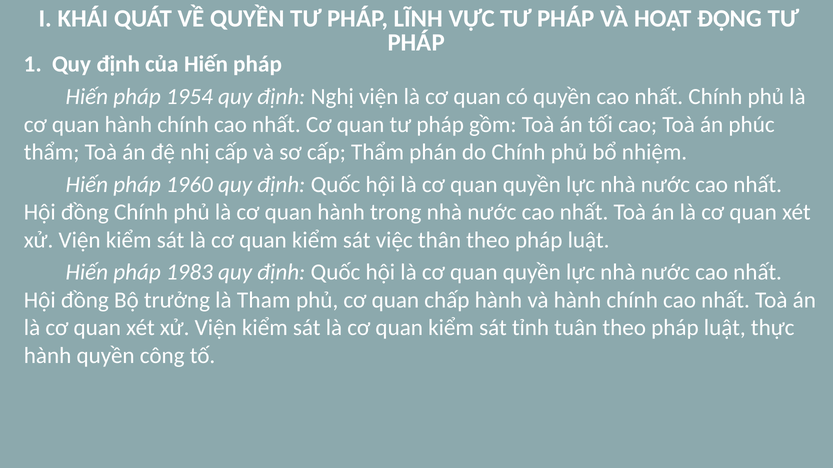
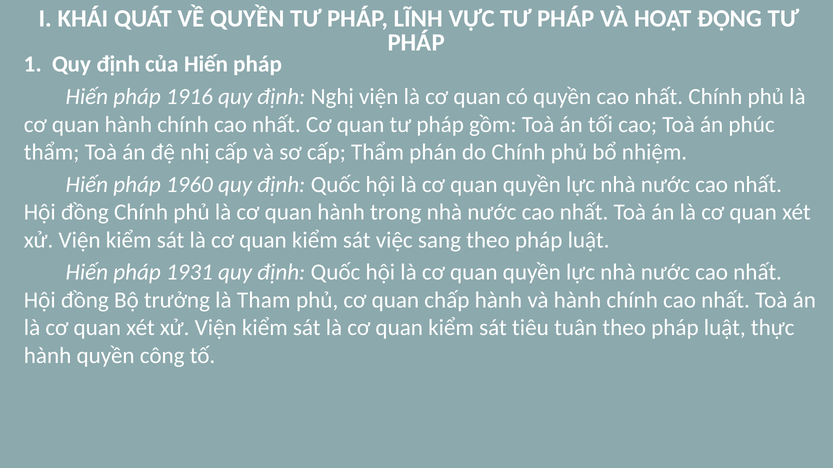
1954: 1954 -> 1916
thân: thân -> sang
1983: 1983 -> 1931
tỉnh: tỉnh -> tiêu
